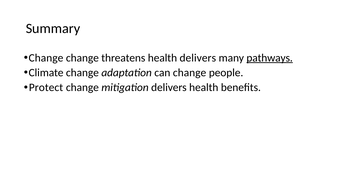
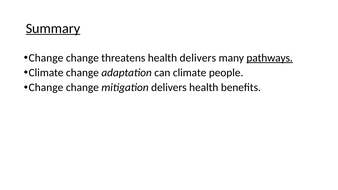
Summary underline: none -> present
can change: change -> climate
Protect at (46, 88): Protect -> Change
